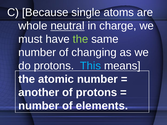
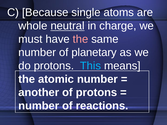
the at (80, 39) colour: light green -> pink
changing: changing -> planetary
elements: elements -> reactions
